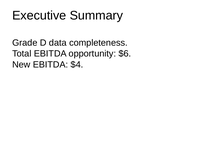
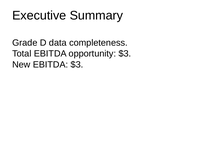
opportunity $6: $6 -> $3
EBITDA $4: $4 -> $3
